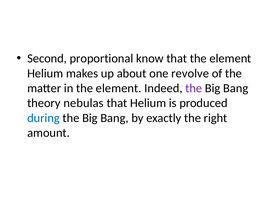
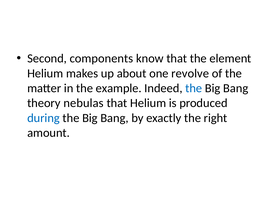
proportional: proportional -> components
in the element: element -> example
the at (194, 88) colour: purple -> blue
